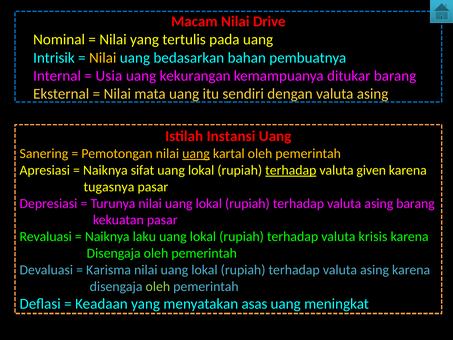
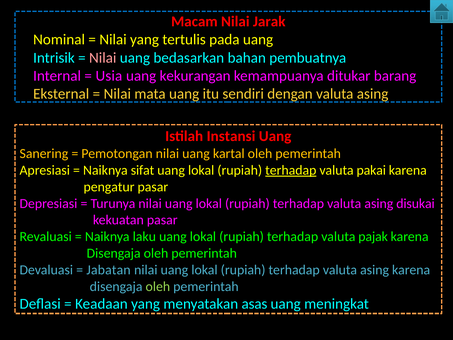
Drive: Drive -> Jarak
Nilai at (103, 58) colour: yellow -> pink
uang at (196, 154) underline: present -> none
given: given -> pakai
tugasnya: tugasnya -> pengatur
asing barang: barang -> disukai
krisis: krisis -> pajak
Karisma: Karisma -> Jabatan
